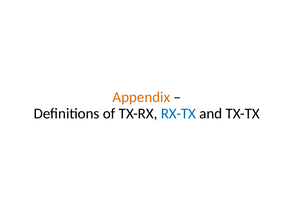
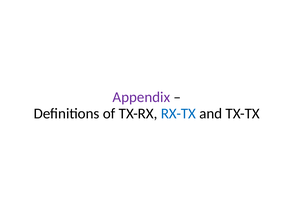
Appendix colour: orange -> purple
